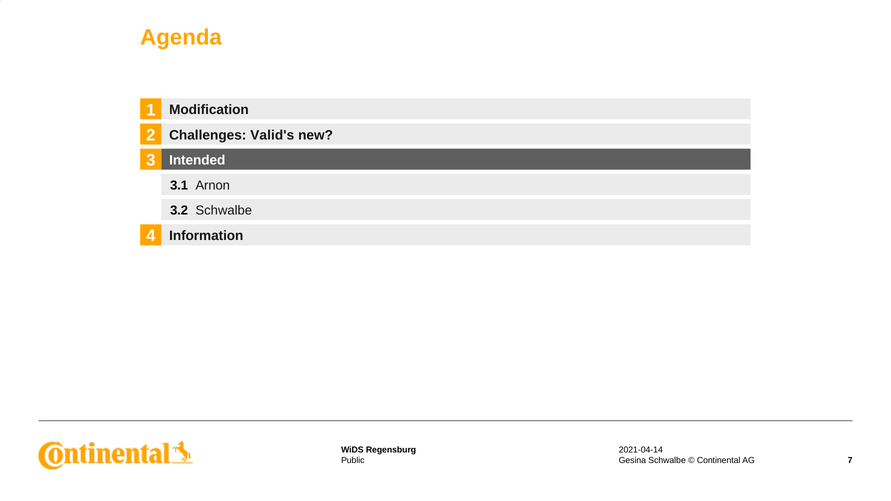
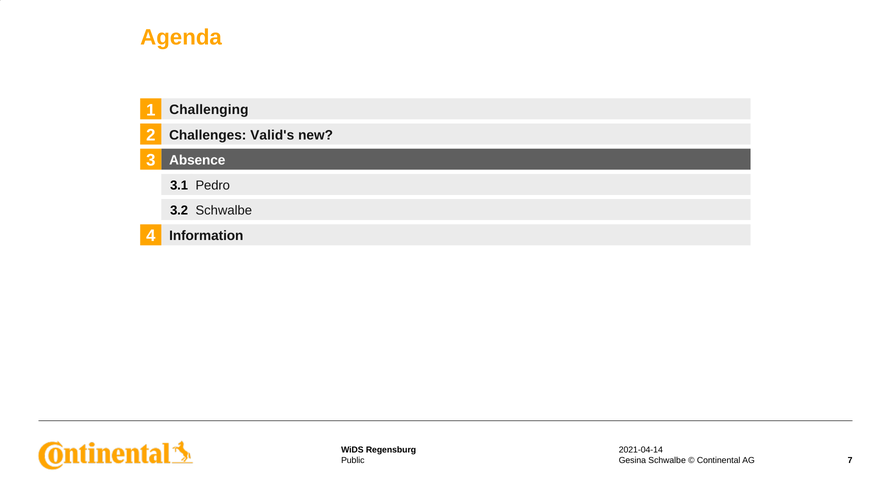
Modification: Modification -> Challenging
Intended: Intended -> Absence
Arnon: Arnon -> Pedro
